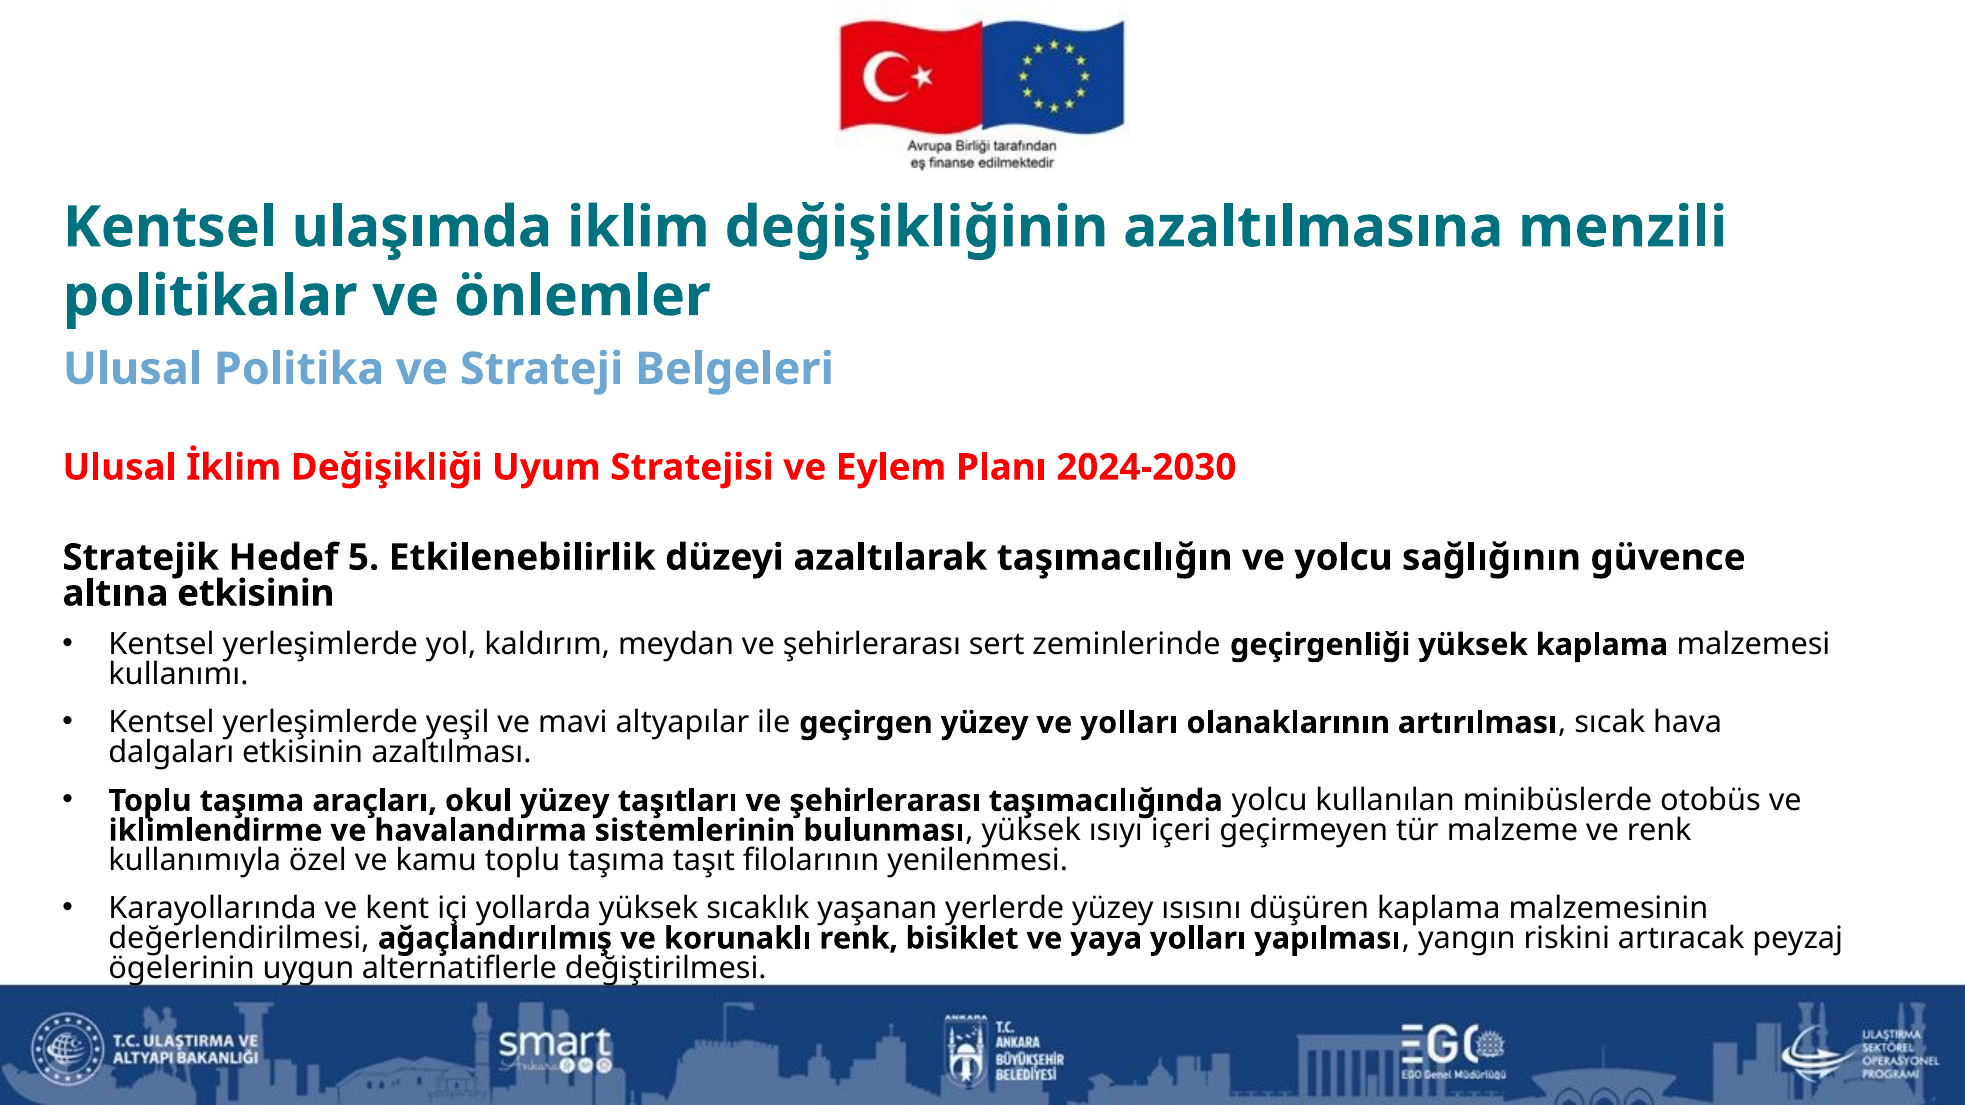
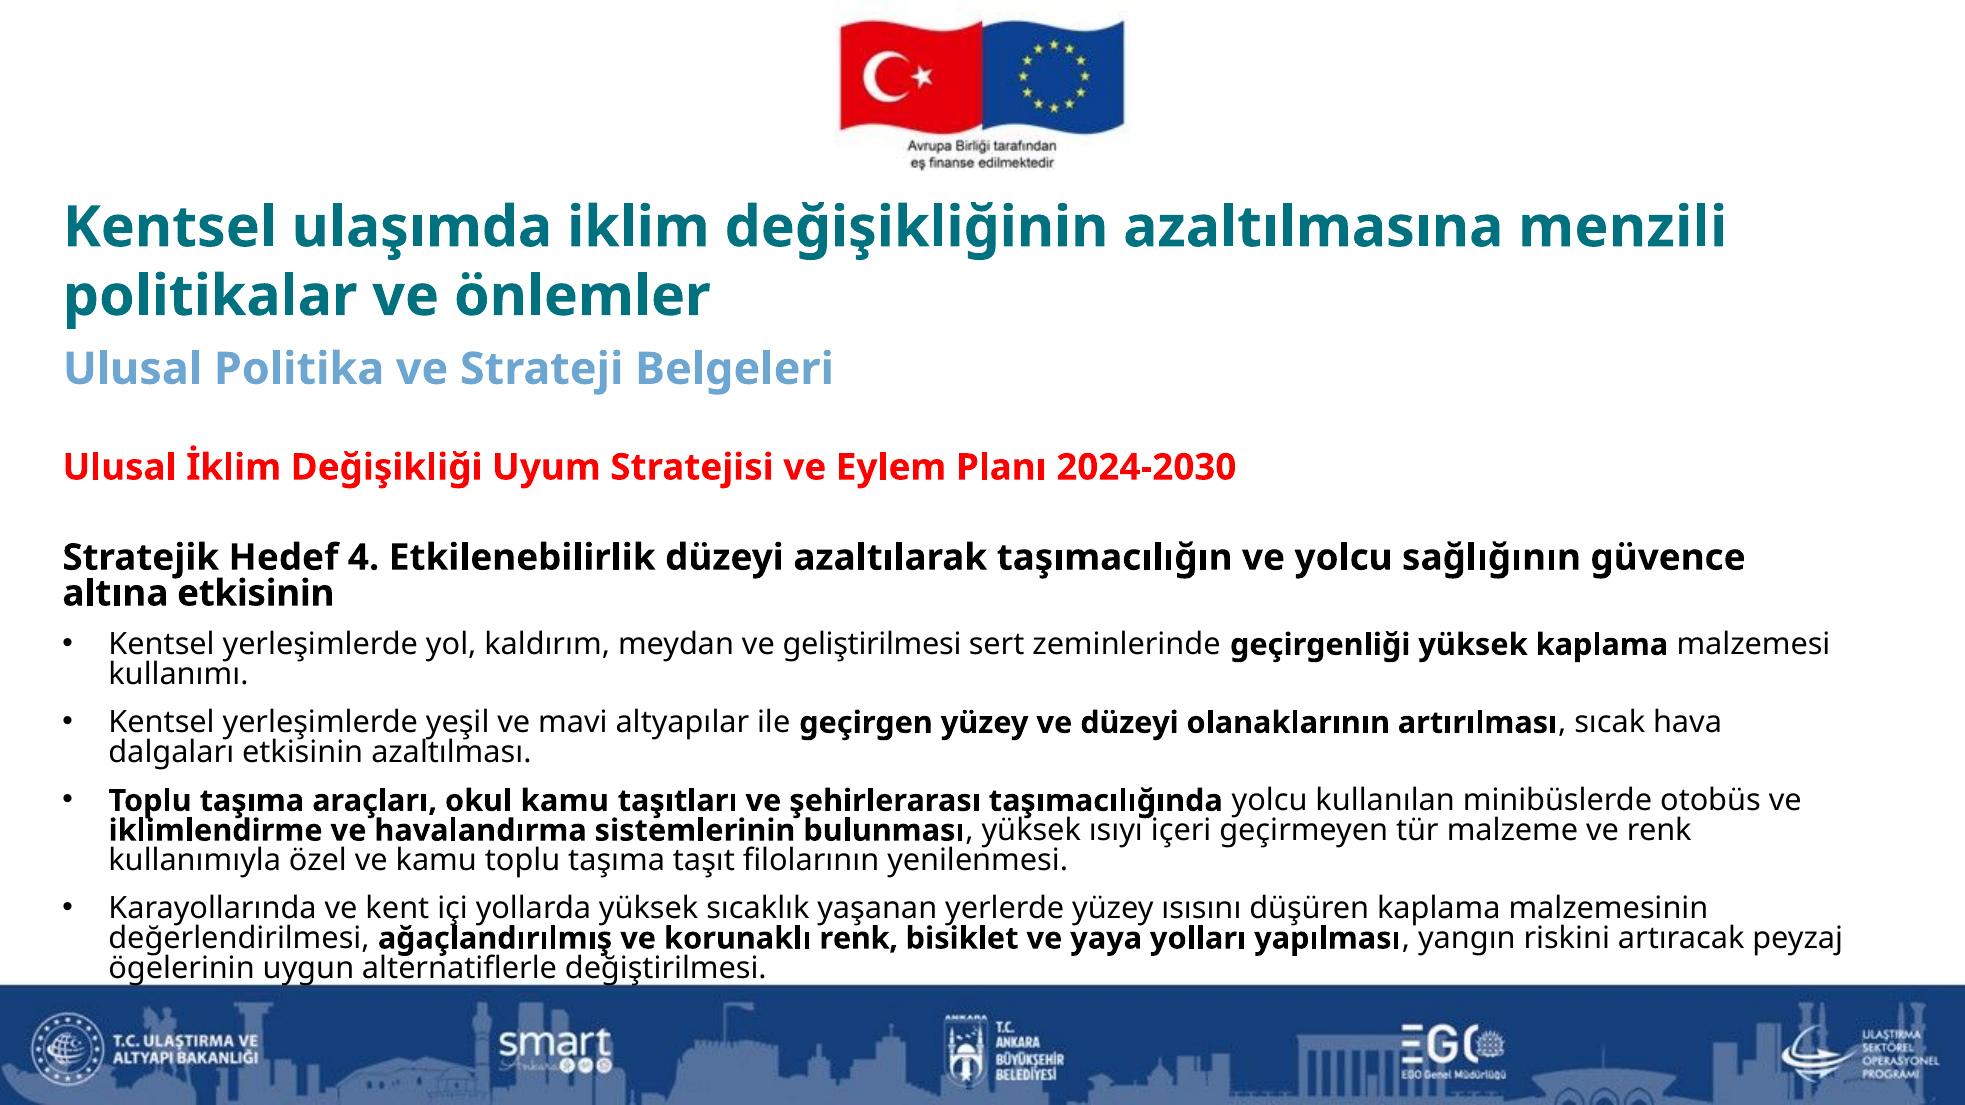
5: 5 -> 4
meydan ve şehirlerarası: şehirlerarası -> geliştirilmesi
ve yolları: yolları -> düzeyi
okul yüzey: yüzey -> kamu
